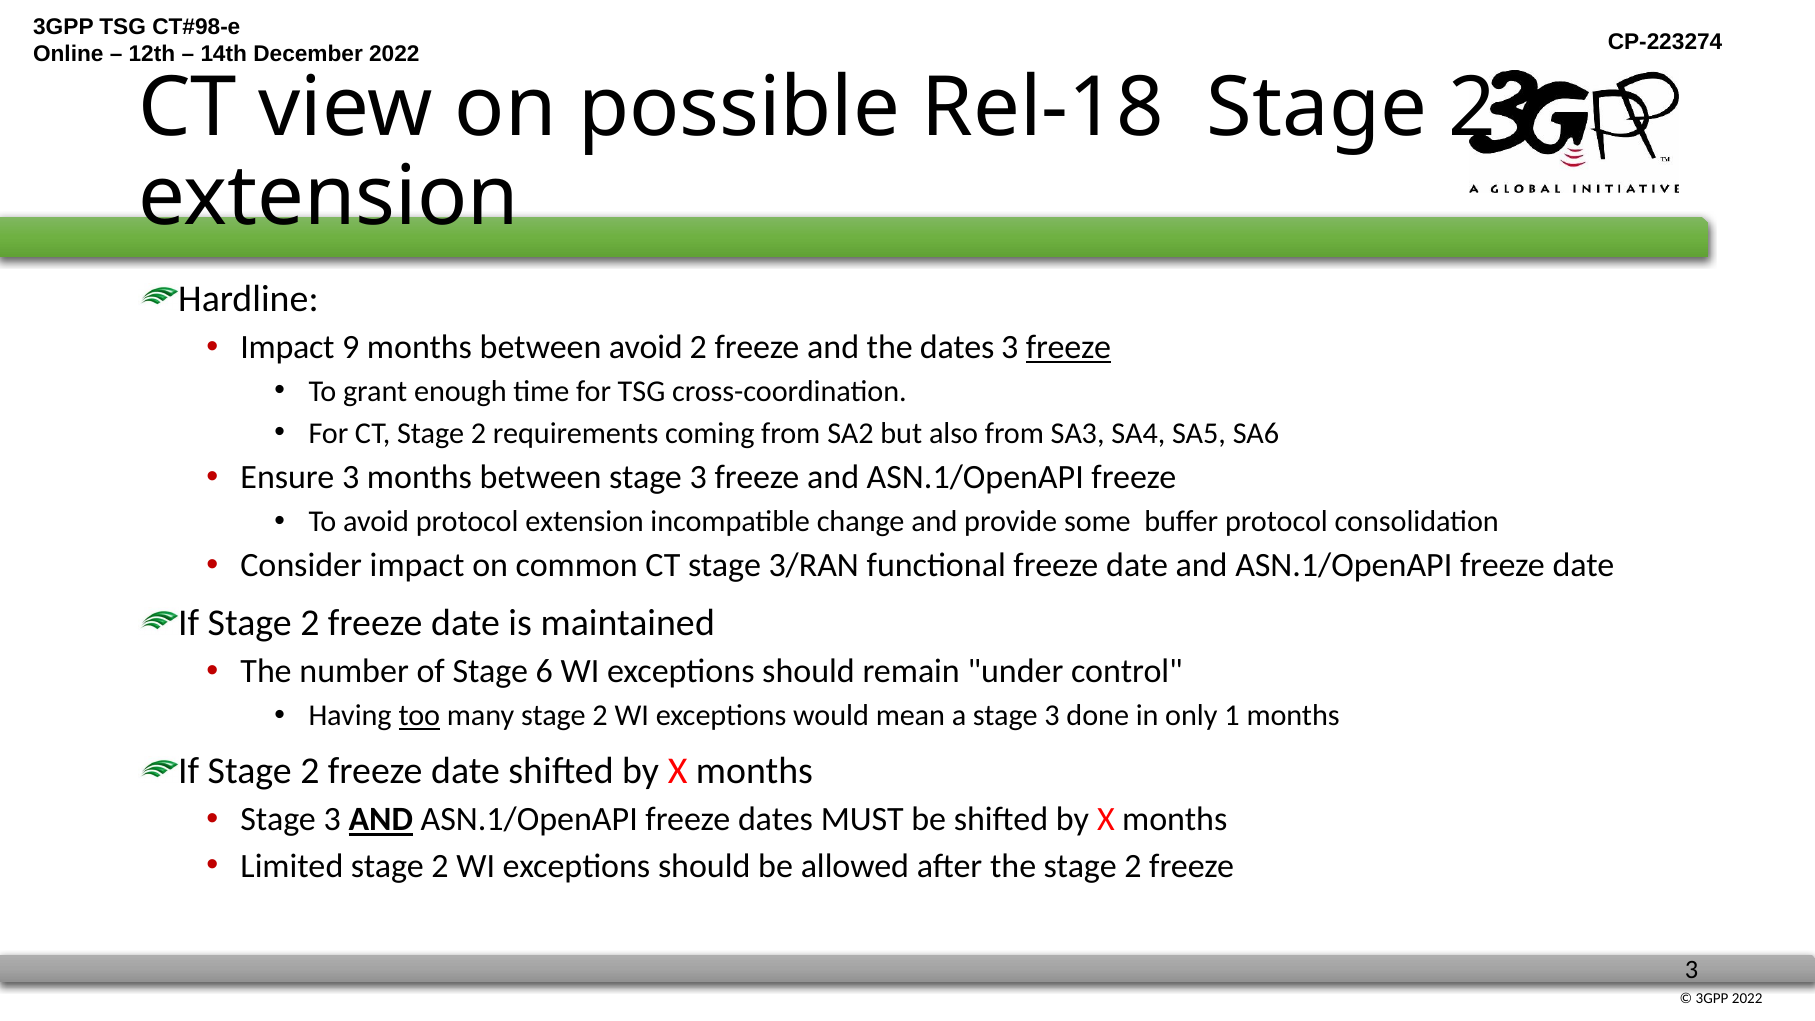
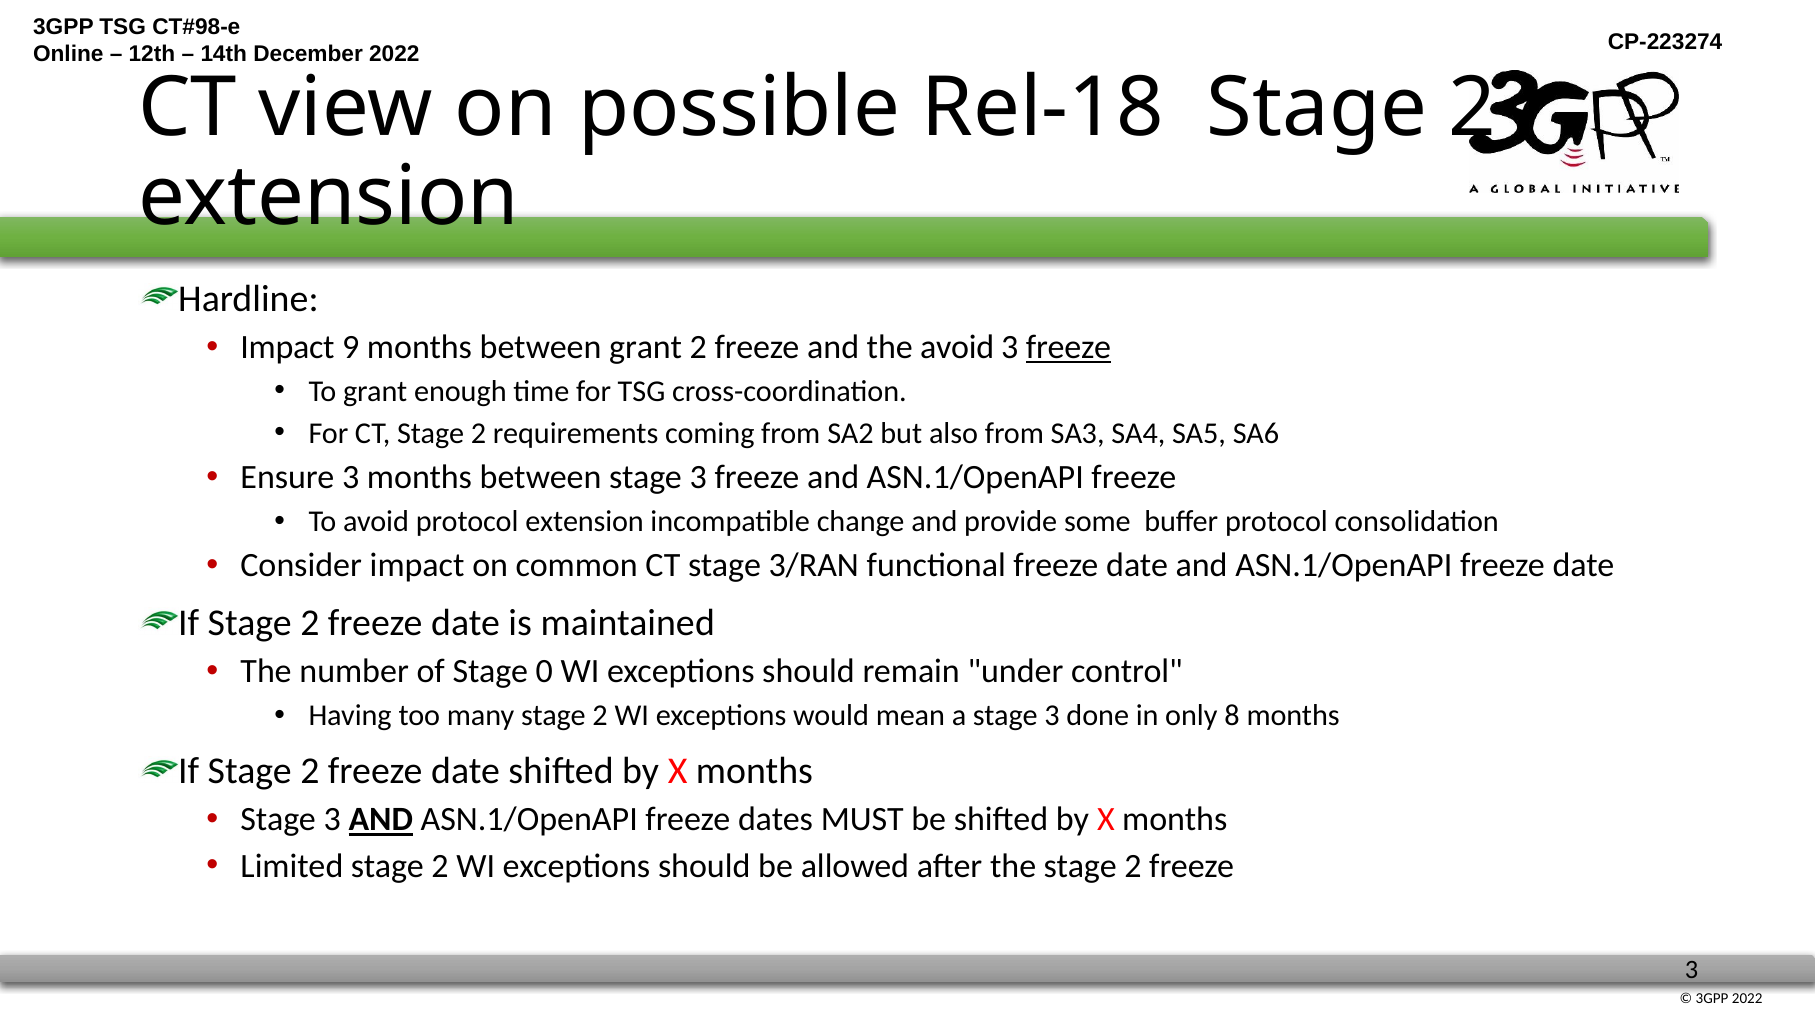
between avoid: avoid -> grant
the dates: dates -> avoid
6: 6 -> 0
too underline: present -> none
1: 1 -> 8
